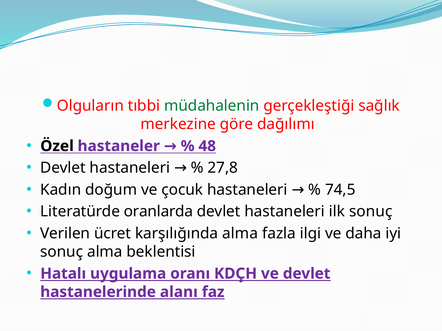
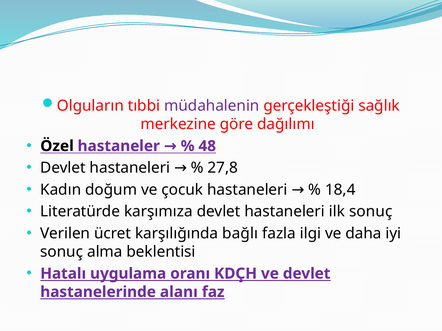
müdahalenin colour: green -> purple
74,5: 74,5 -> 18,4
oranlarda: oranlarda -> karşımıza
karşılığında alma: alma -> bağlı
